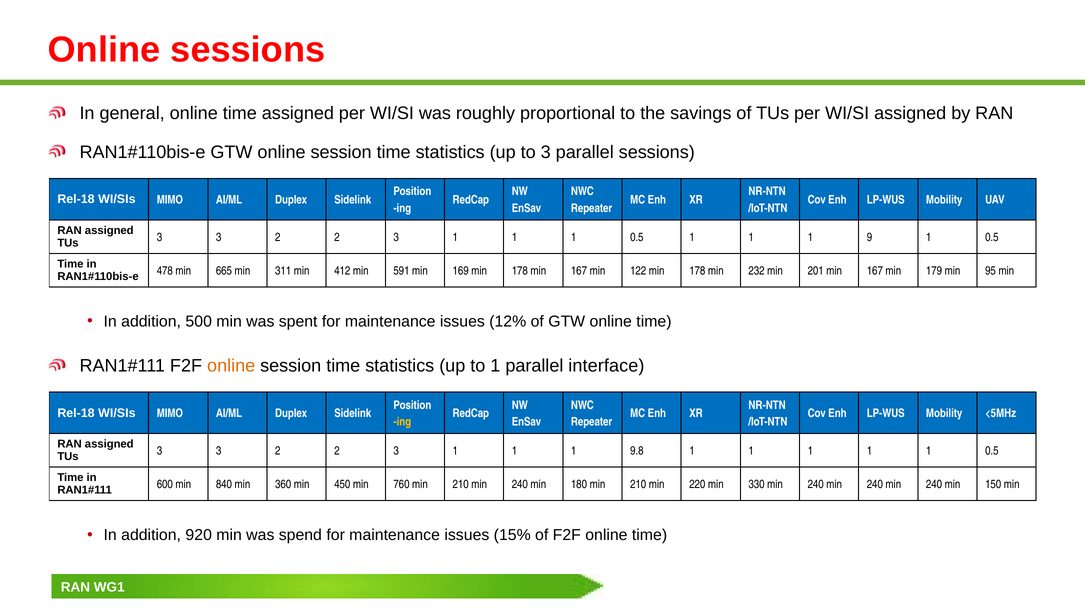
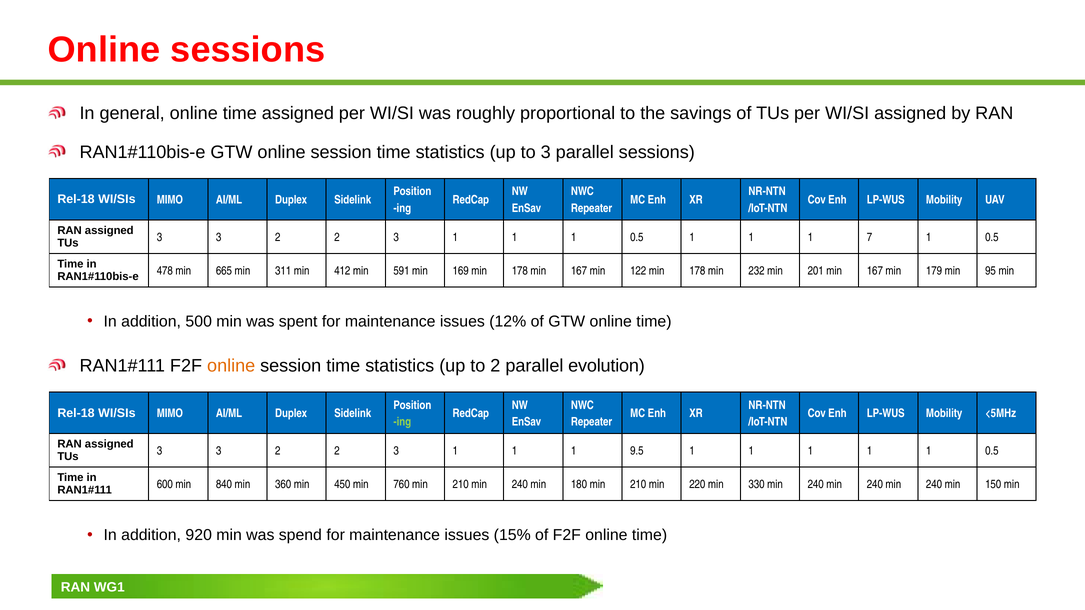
9: 9 -> 7
to 1: 1 -> 2
interface: interface -> evolution
ing at (402, 422) colour: yellow -> light green
9.8: 9.8 -> 9.5
